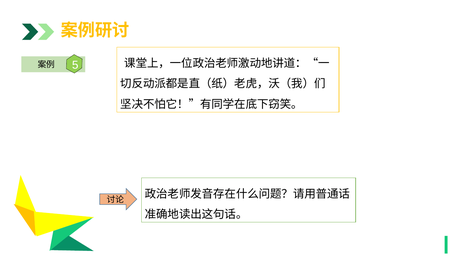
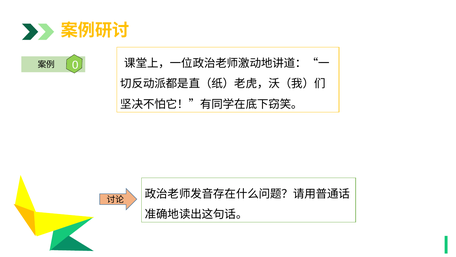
5: 5 -> 0
